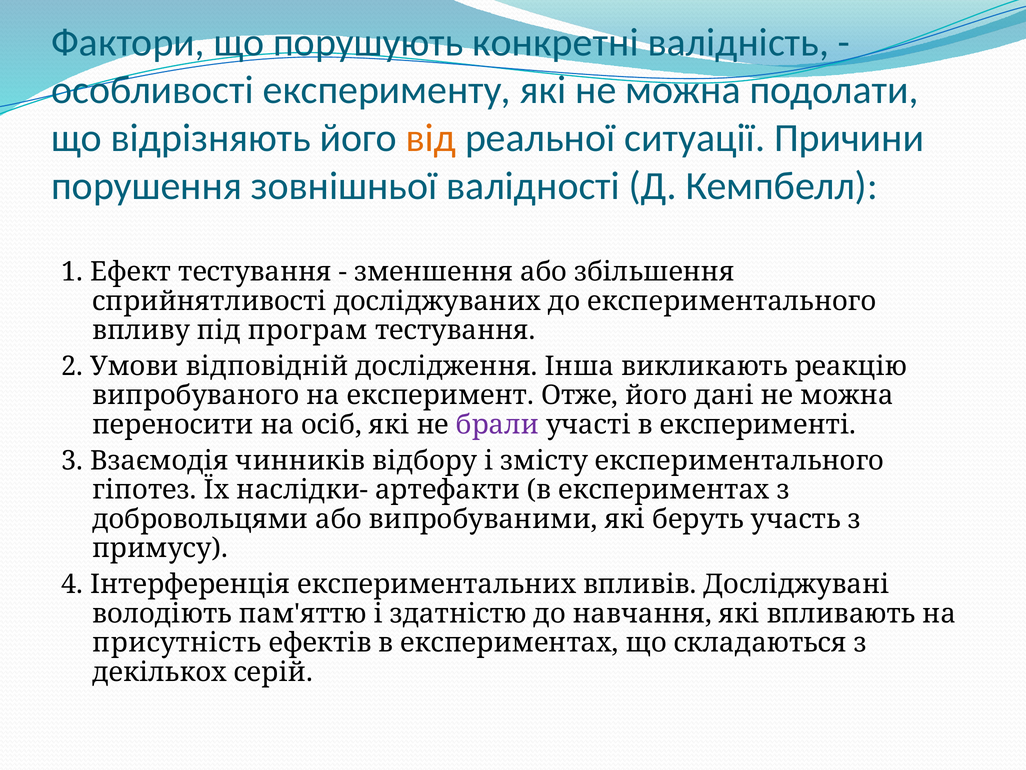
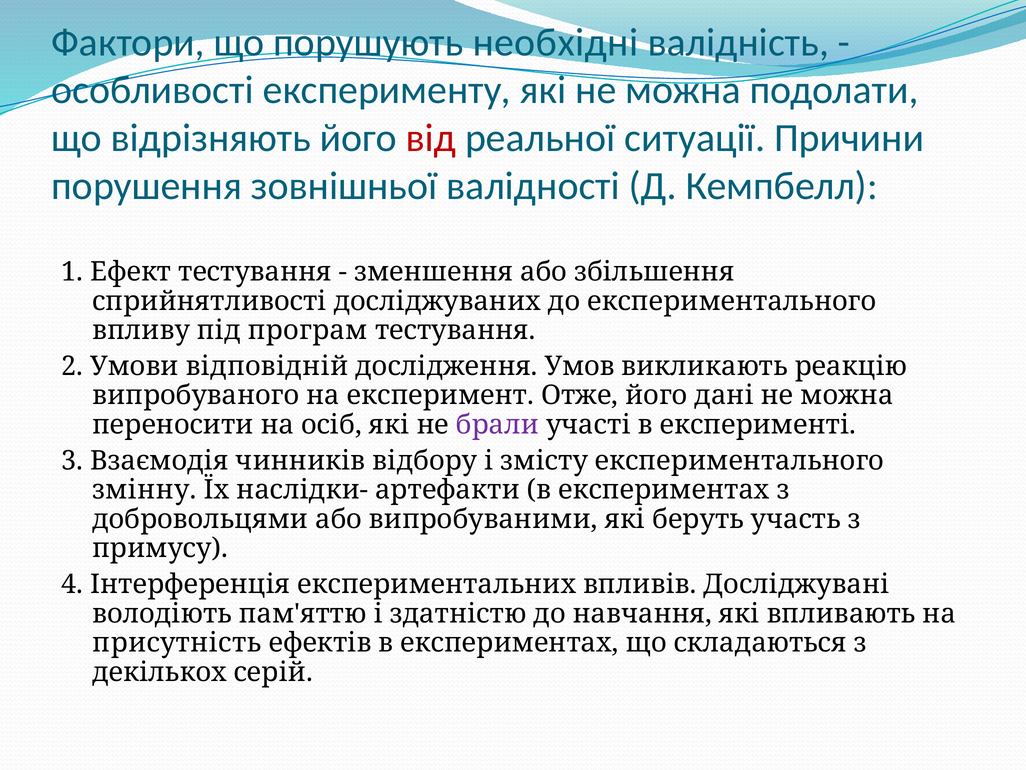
конкретні: конкретні -> необхідні
від colour: orange -> red
Інша: Інша -> Умов
гіпотез: гіпотез -> змінну
